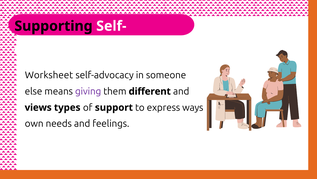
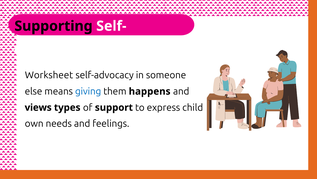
giving colour: purple -> blue
different: different -> happens
ways: ways -> child
